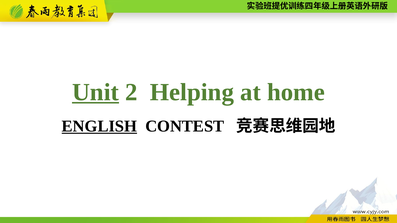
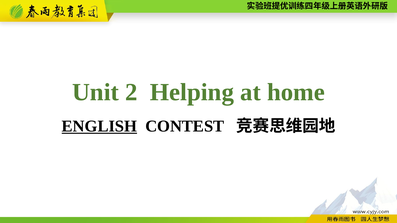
Unit underline: present -> none
